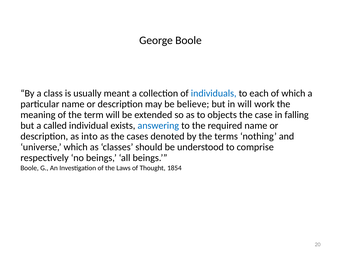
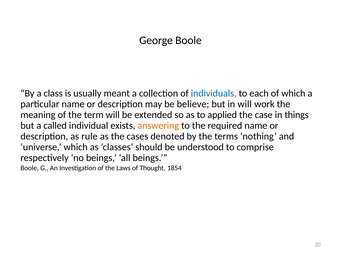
objects: objects -> applied
falling: falling -> things
answering colour: blue -> orange
into: into -> rule
